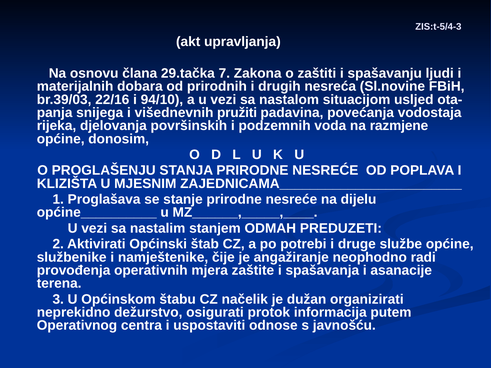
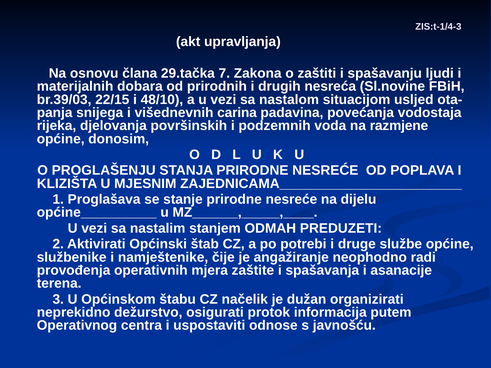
ZIS:t-5/4-3: ZIS:t-5/4-3 -> ZIS:t-1/4-3
22/16: 22/16 -> 22/15
94/10: 94/10 -> 48/10
pružiti: pružiti -> carina
